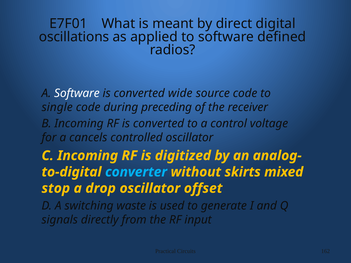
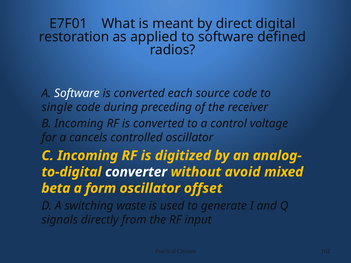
oscillations: oscillations -> restoration
wide: wide -> each
converter colour: light blue -> white
skirts: skirts -> avoid
stop: stop -> beta
drop: drop -> form
